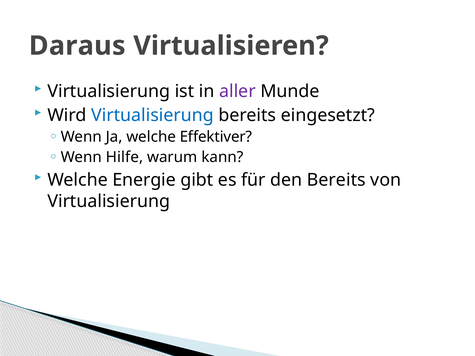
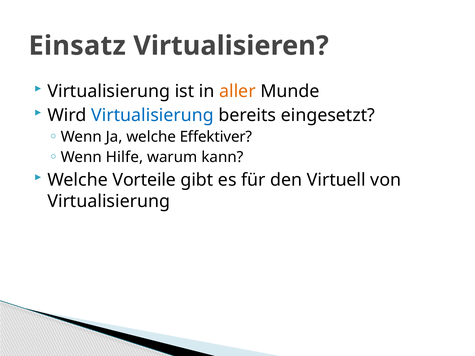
Daraus: Daraus -> Einsatz
aller colour: purple -> orange
Energie: Energie -> Vorteile
den Bereits: Bereits -> Virtuell
